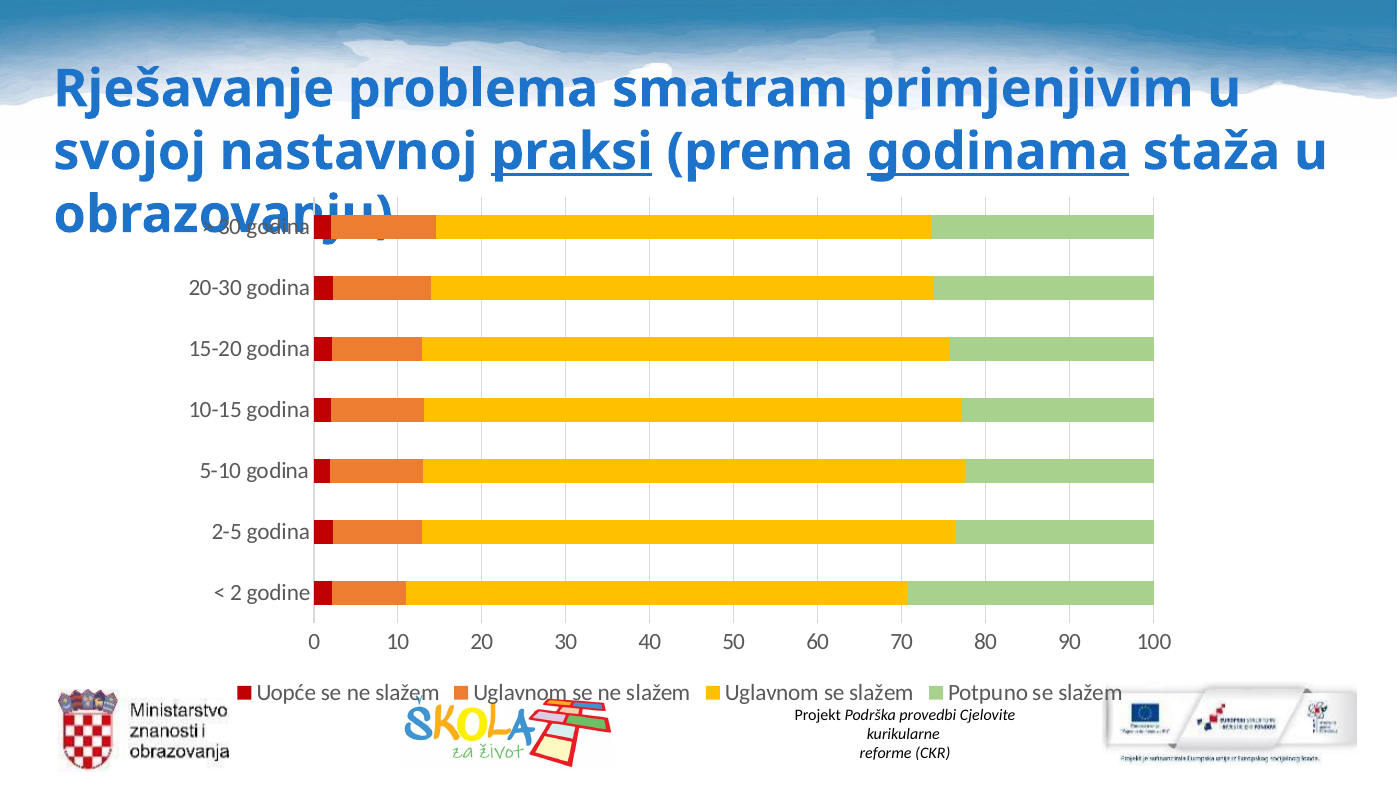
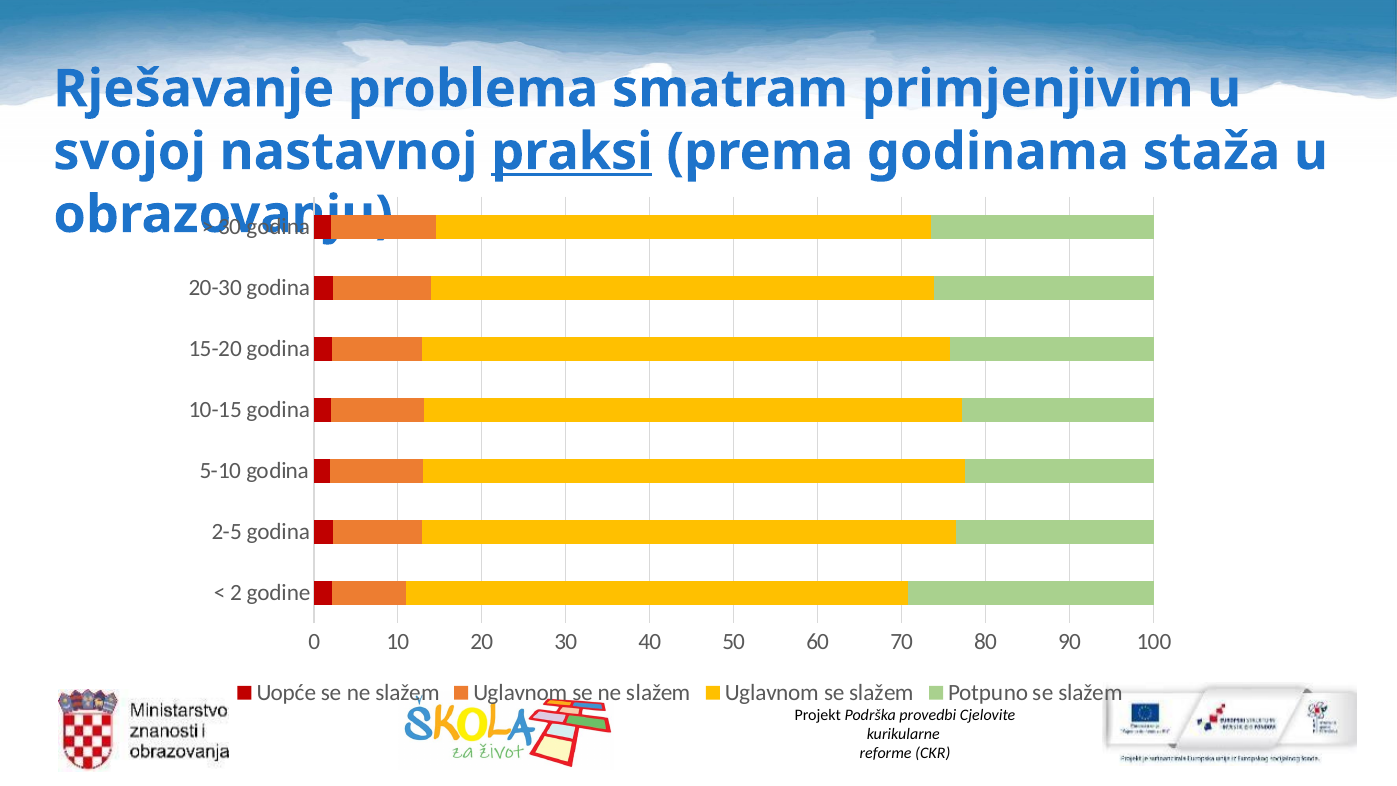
godinama underline: present -> none
